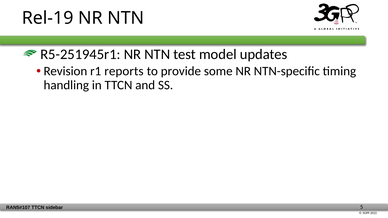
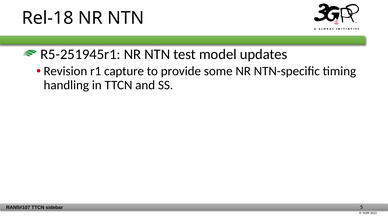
Rel-19: Rel-19 -> Rel-18
reports: reports -> capture
